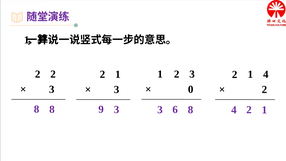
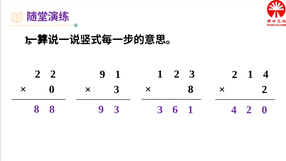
2 2: 2 -> 9
0 at (191, 89): 0 -> 8
3 at (52, 89): 3 -> 0
6 8: 8 -> 1
2 1: 1 -> 0
